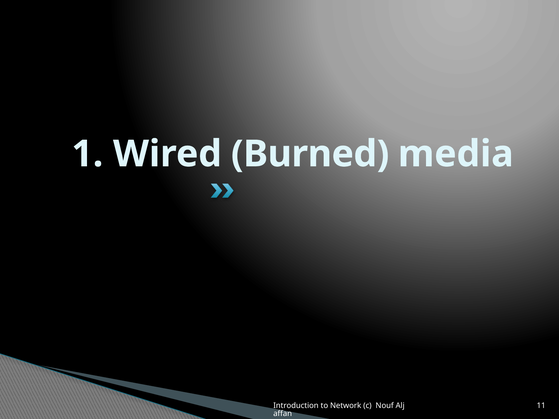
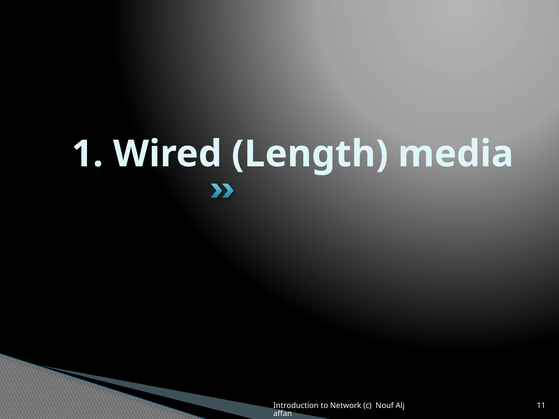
Burned: Burned -> Length
